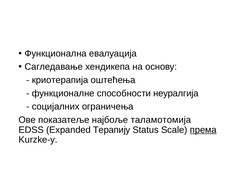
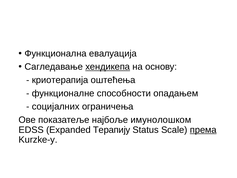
хендикепа underline: none -> present
неуралгија: неуралгија -> опадањем
таламотомија: таламотомија -> имунолошком
